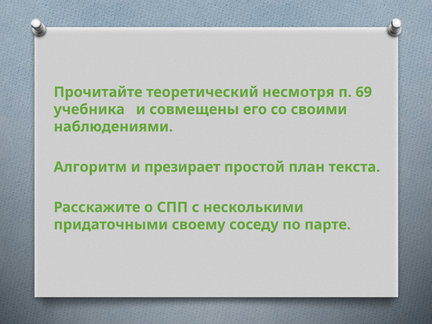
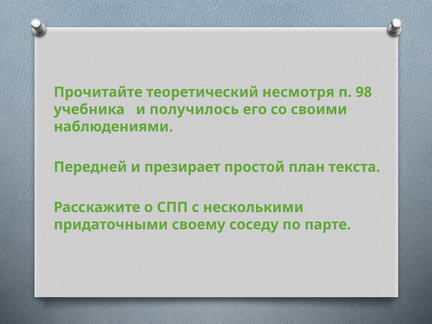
69: 69 -> 98
совмещены: совмещены -> получилось
Алгоритм: Алгоритм -> Передней
